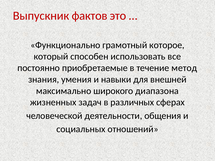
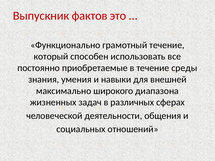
грамотный которое: которое -> течение
метод: метод -> среды
